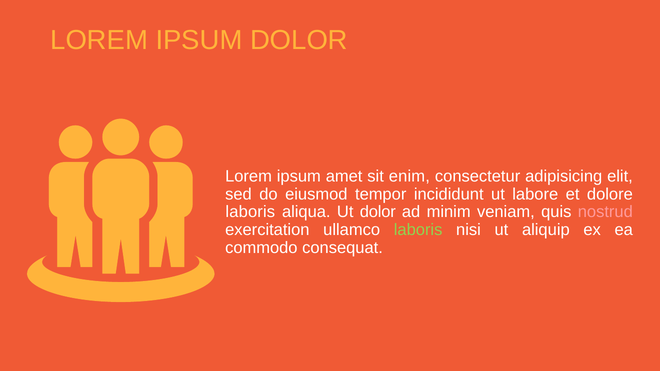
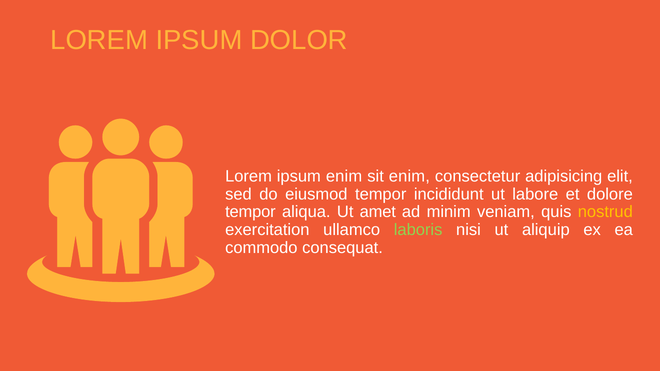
ipsum amet: amet -> enim
laboris at (250, 212): laboris -> tempor
Ut dolor: dolor -> amet
nostrud colour: pink -> yellow
